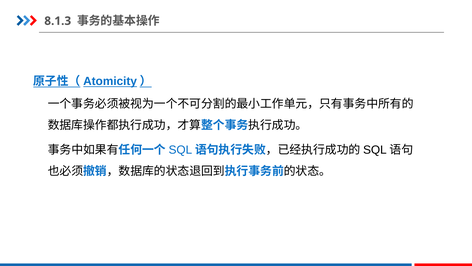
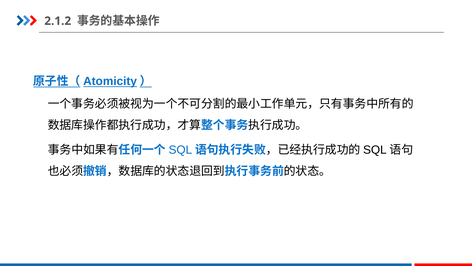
8.1.3: 8.1.3 -> 2.1.2
